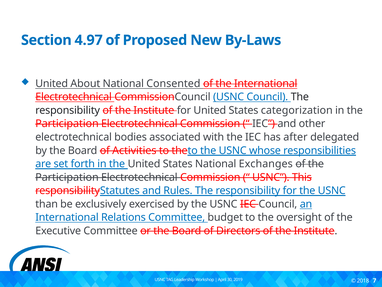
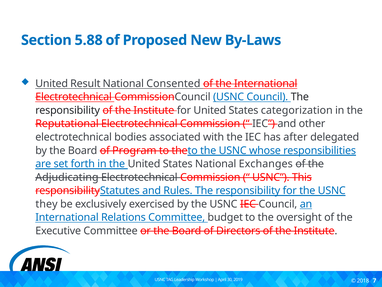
4.97: 4.97 -> 5.88
About: About -> Result
Participation at (67, 124): Participation -> Reputational
Activities: Activities -> Program
Participation at (67, 177): Participation -> Adjudicating
than: than -> they
